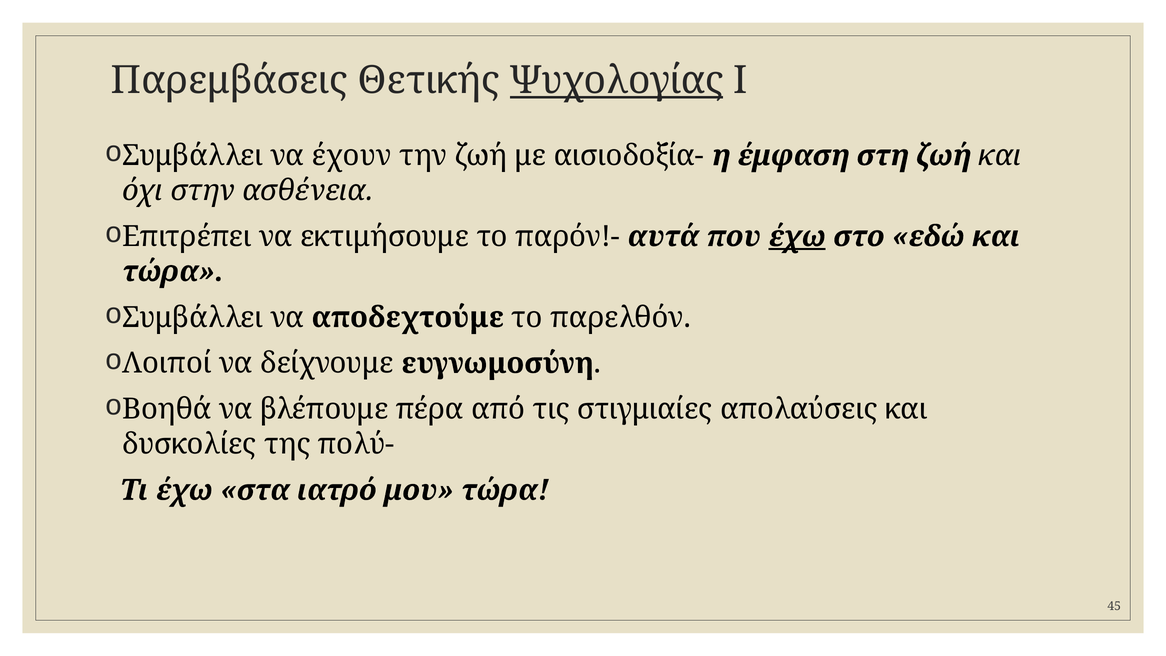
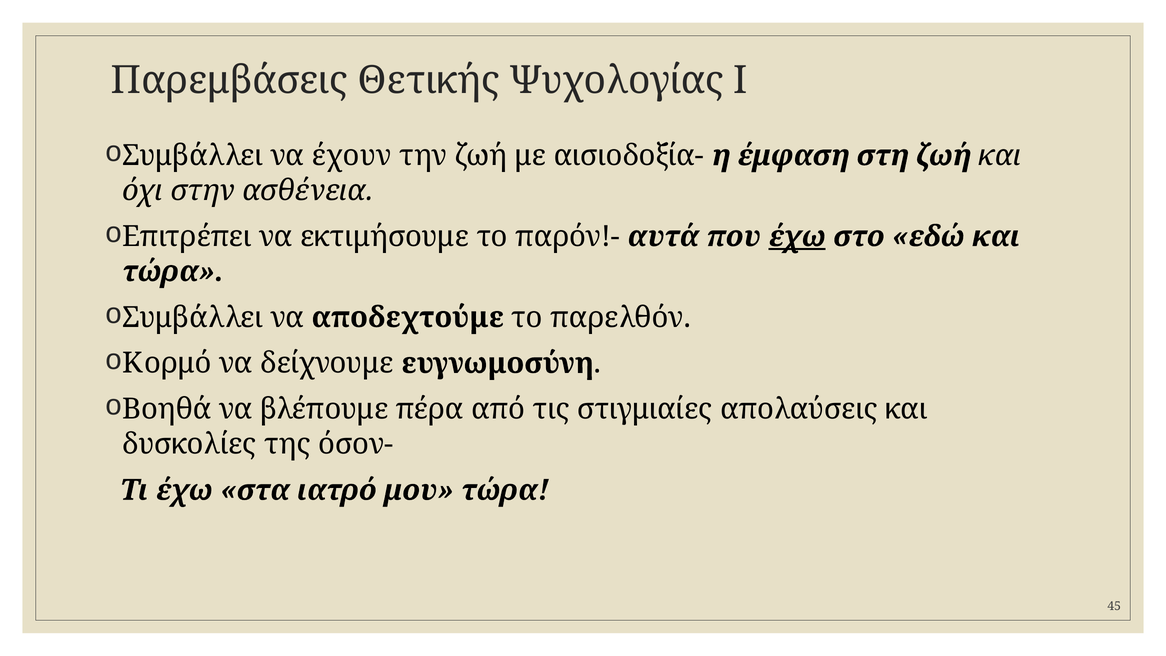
Ψυχολογίας underline: present -> none
Λοιποί: Λοιποί -> Κορμό
πολύ-: πολύ- -> όσον-
